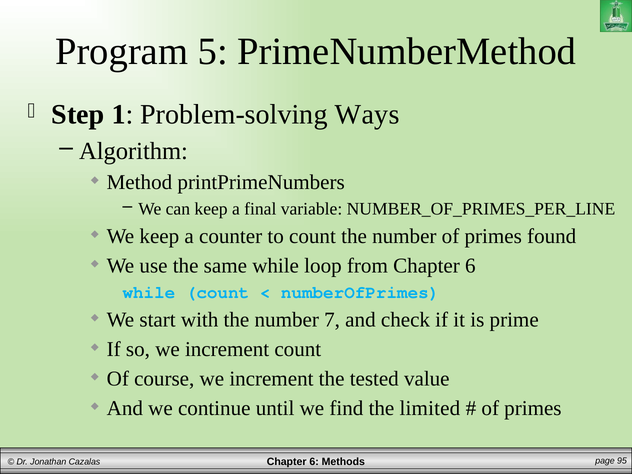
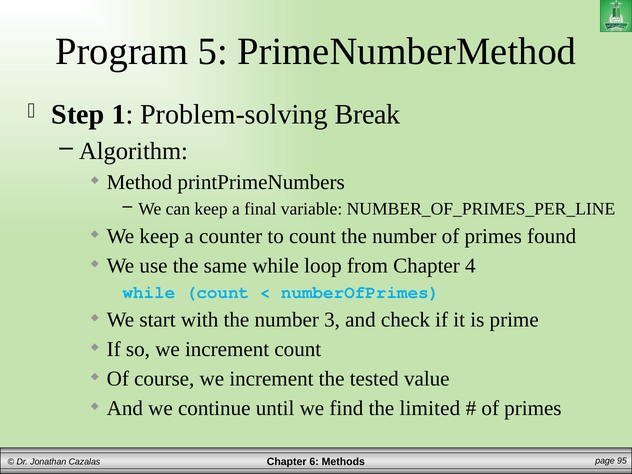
Ways: Ways -> Break
from Chapter 6: 6 -> 4
7: 7 -> 3
